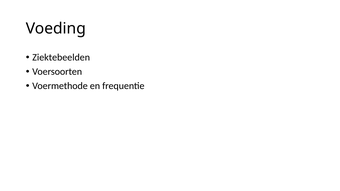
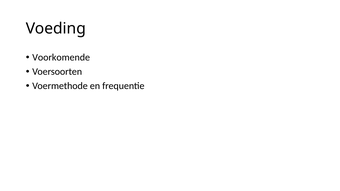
Ziektebeelden: Ziektebeelden -> Voorkomende
